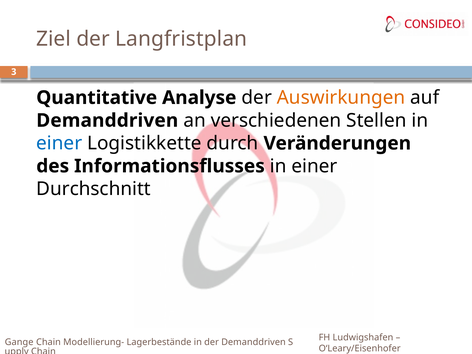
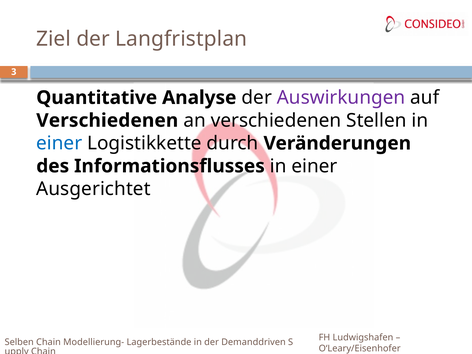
Auswirkungen colour: orange -> purple
Demanddriven at (107, 120): Demanddriven -> Verschiedenen
Durchschnitt: Durchschnitt -> Ausgerichtet
Gange: Gange -> Selben
